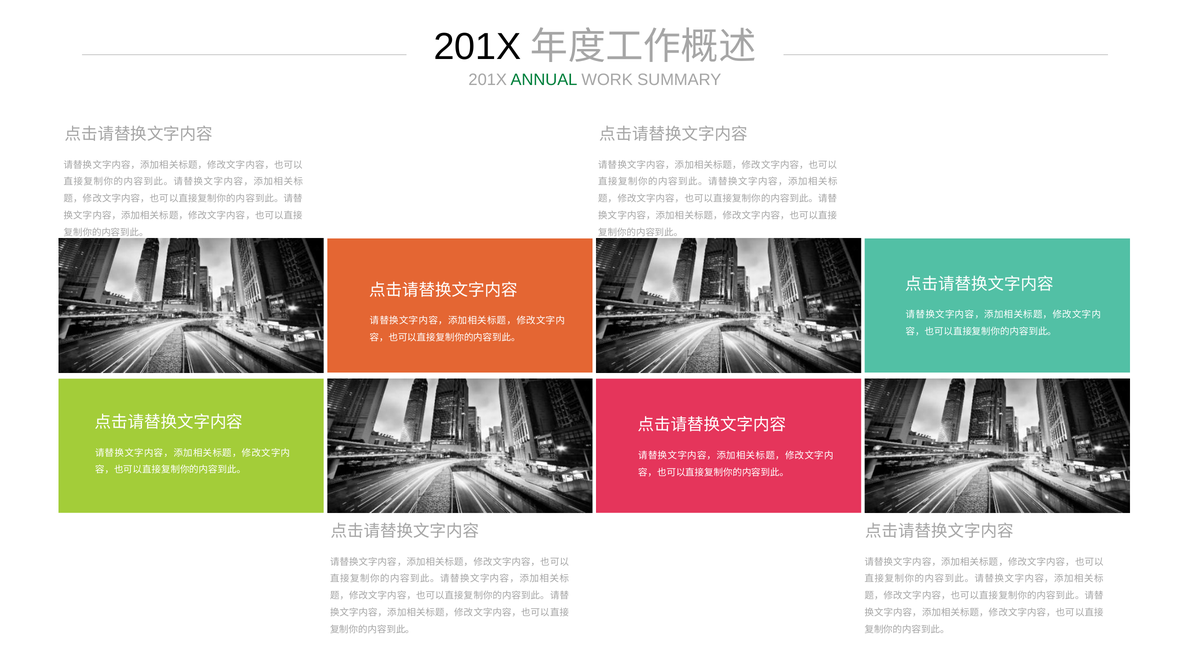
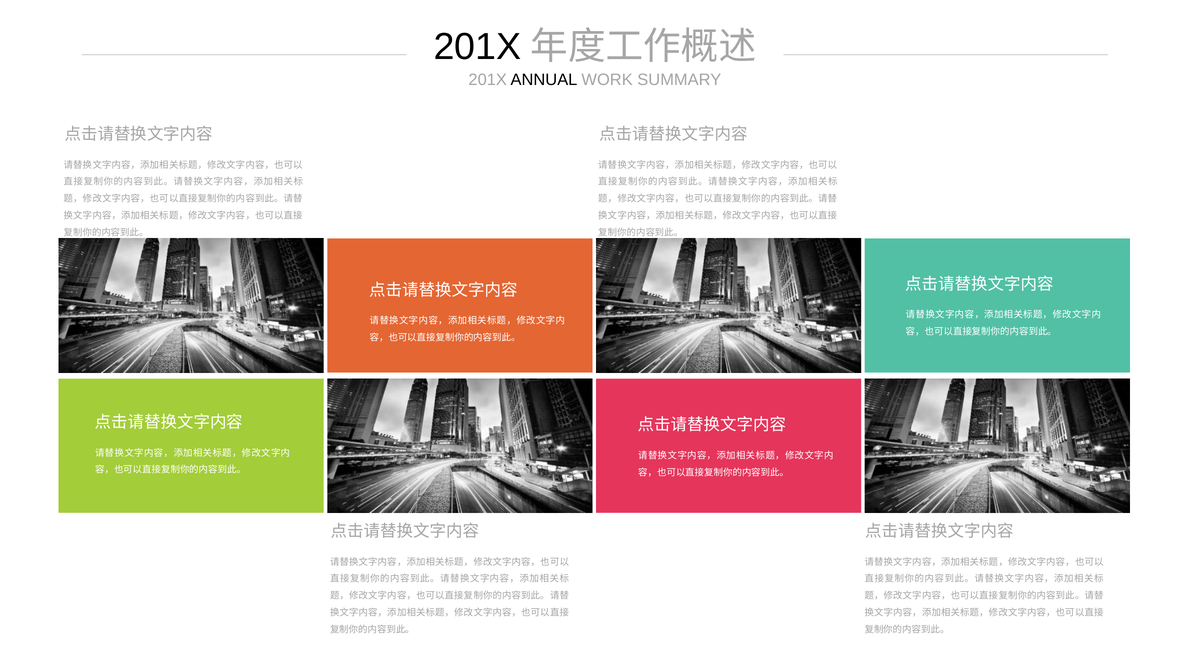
ANNUAL colour: green -> black
